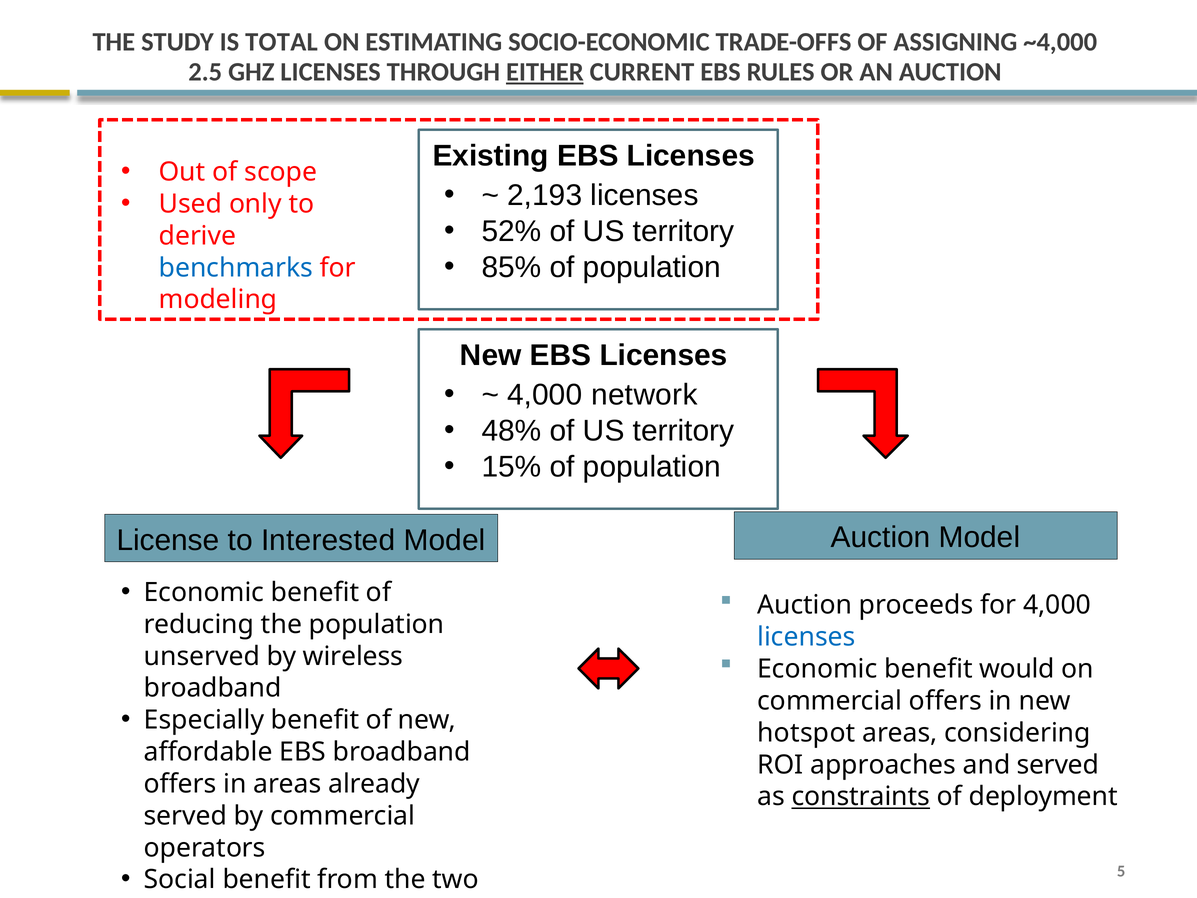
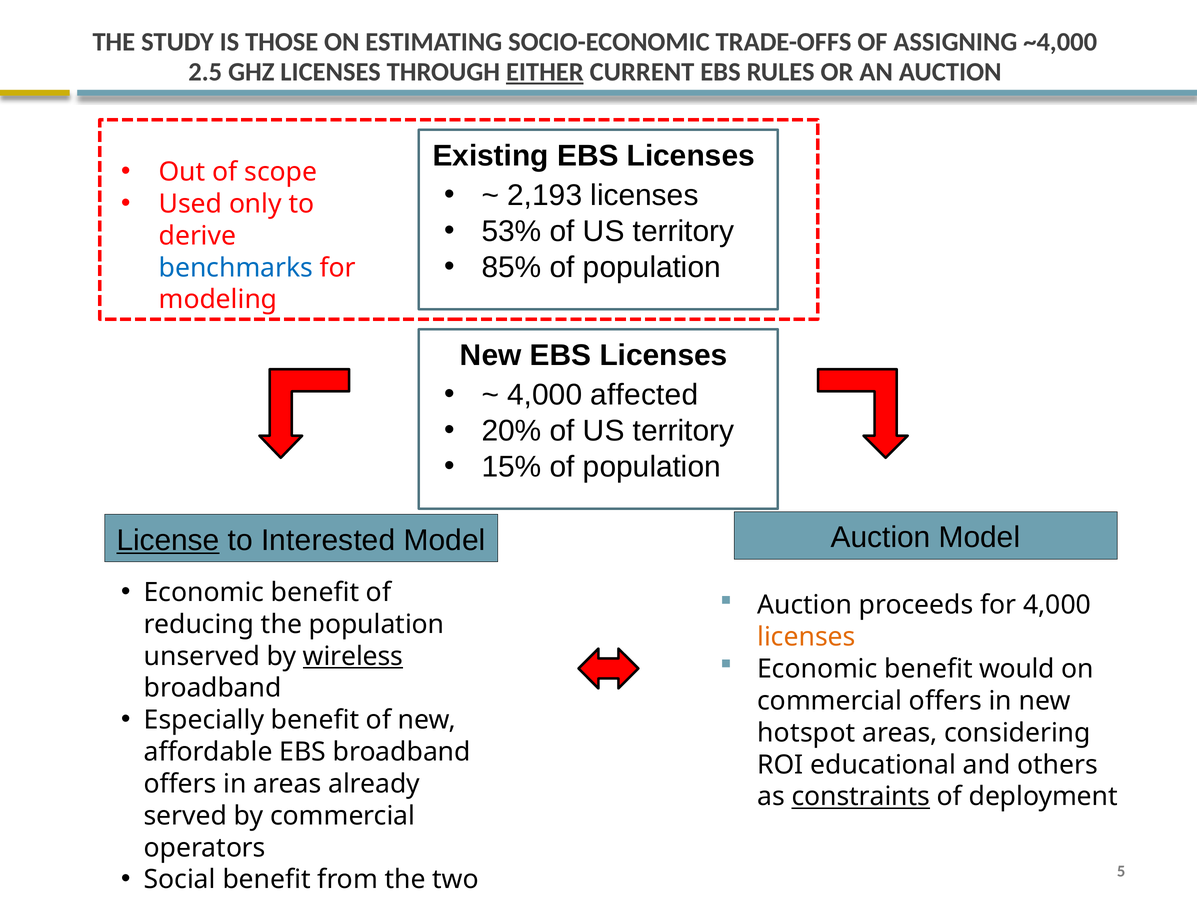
TOTAL: TOTAL -> THOSE
52%: 52% -> 53%
network: network -> affected
48%: 48% -> 20%
License underline: none -> present
licenses at (806, 637) colour: blue -> orange
wireless underline: none -> present
approaches: approaches -> educational
and served: served -> others
